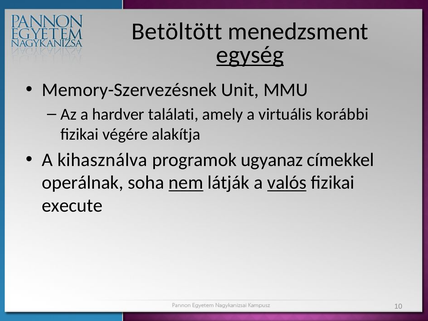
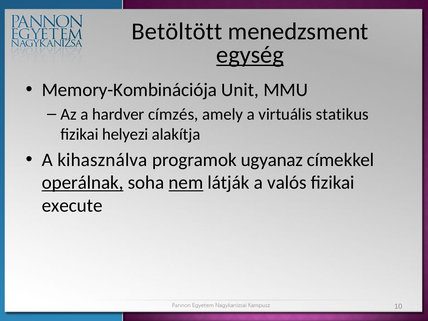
Memory-Szervezésnek: Memory-Szervezésnek -> Memory-Kombinációja
találati: találati -> címzés
korábbi: korábbi -> statikus
végére: végére -> helyezi
operálnak underline: none -> present
valós underline: present -> none
